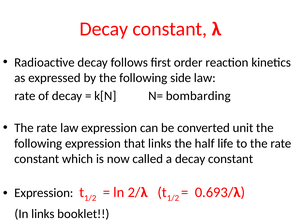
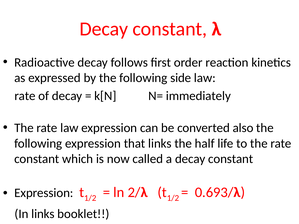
bombarding: bombarding -> immediately
unit: unit -> also
